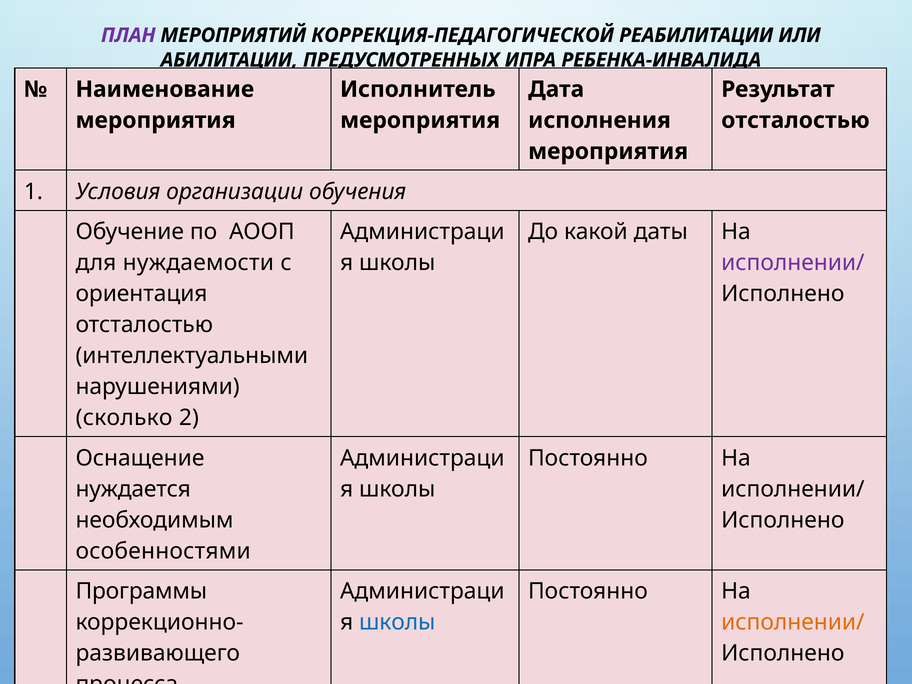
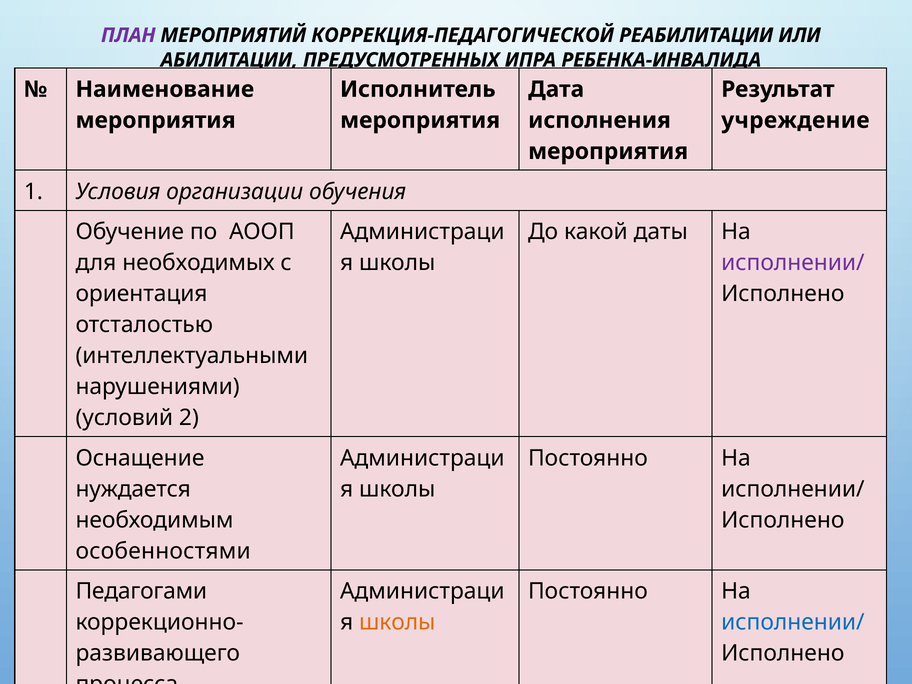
отсталостью at (795, 120): отсталостью -> учреждение
нуждаемости: нуждаемости -> необходимых
сколько: сколько -> условий
Программы at (141, 591): Программы -> Педагогами
школы at (397, 622) colour: blue -> orange
исполнении/ at (793, 622) colour: orange -> blue
